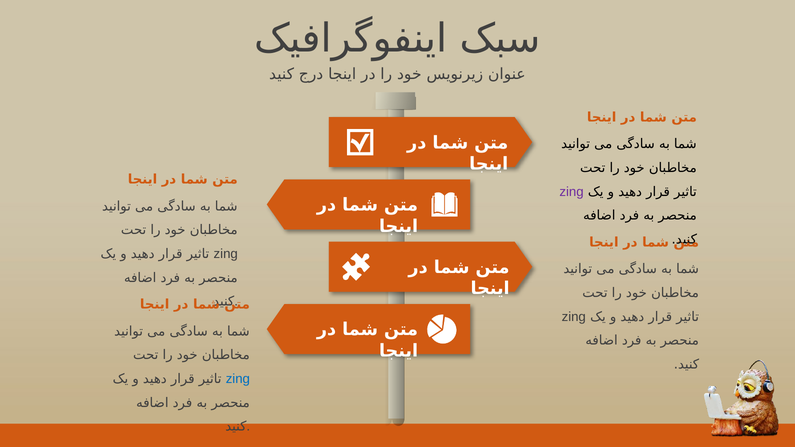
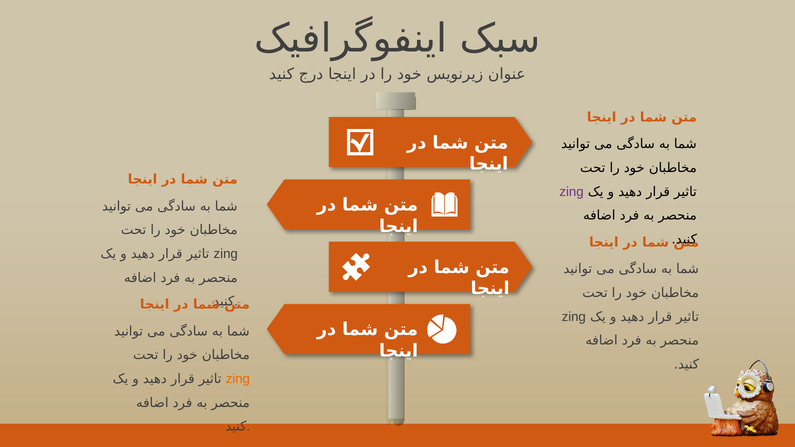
zing at (238, 379) colour: blue -> orange
